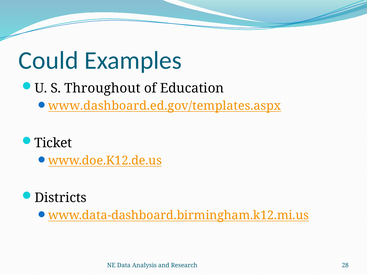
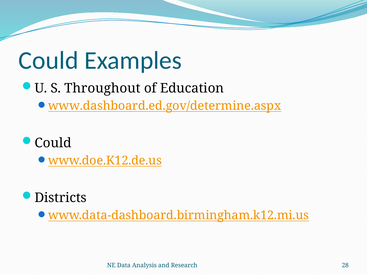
www.dashboard.ed.gov/templates.aspx: www.dashboard.ed.gov/templates.aspx -> www.dashboard.ed.gov/determine.aspx
Ticket at (53, 143): Ticket -> Could
